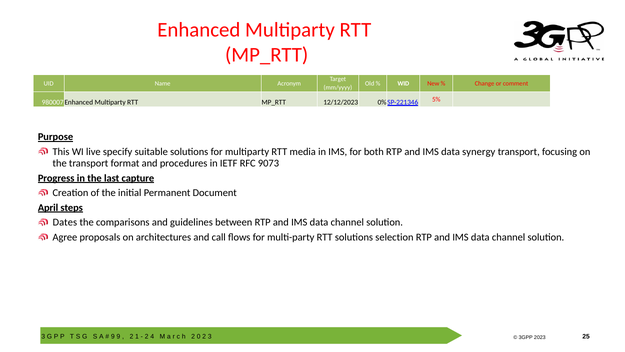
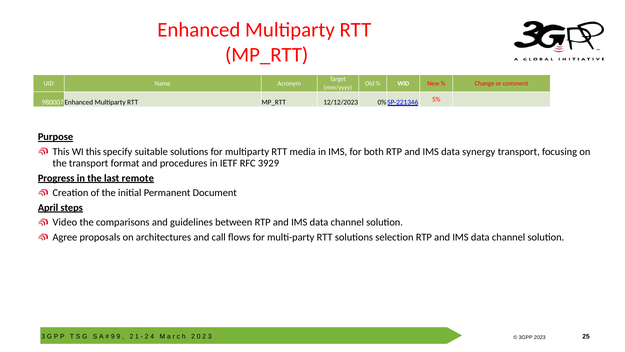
WI live: live -> this
9073: 9073 -> 3929
capture: capture -> remote
Dates: Dates -> Video
